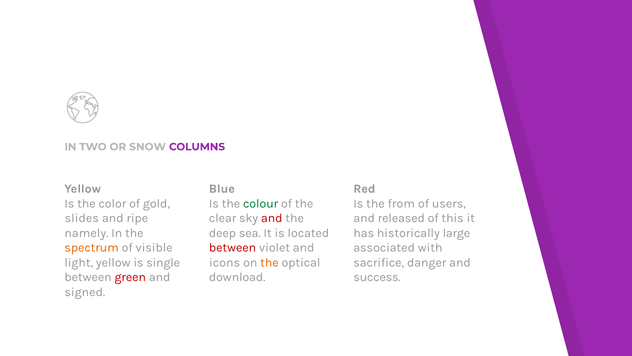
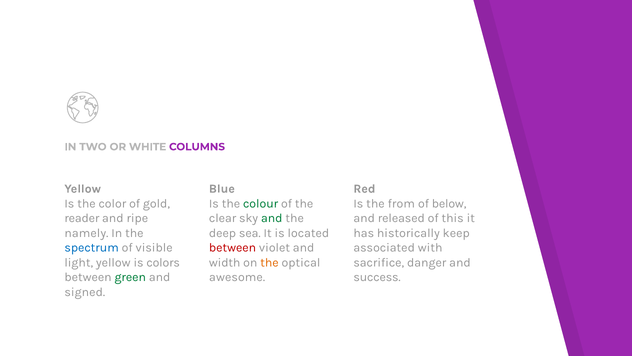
SNOW: SNOW -> WHITE
users: users -> below
slides: slides -> reader
and at (272, 218) colour: red -> green
large: large -> keep
spectrum colour: orange -> blue
single: single -> colors
icons: icons -> width
green colour: red -> green
download: download -> awesome
